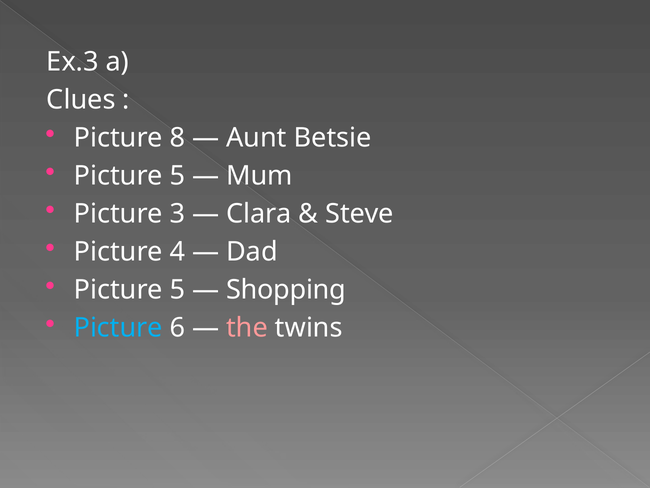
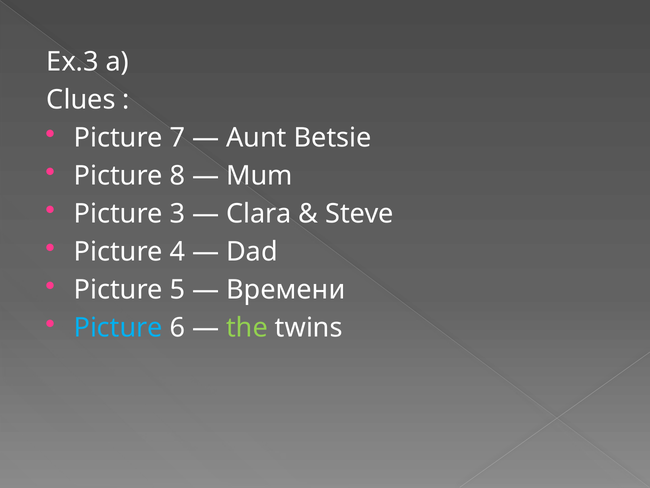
8: 8 -> 7
5 at (177, 176): 5 -> 8
Shopping: Shopping -> Времени
the colour: pink -> light green
